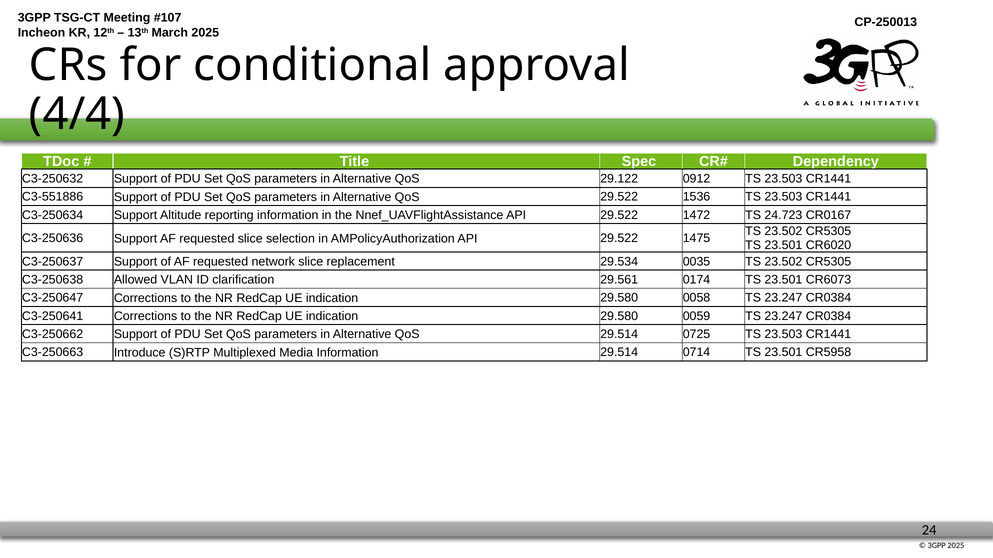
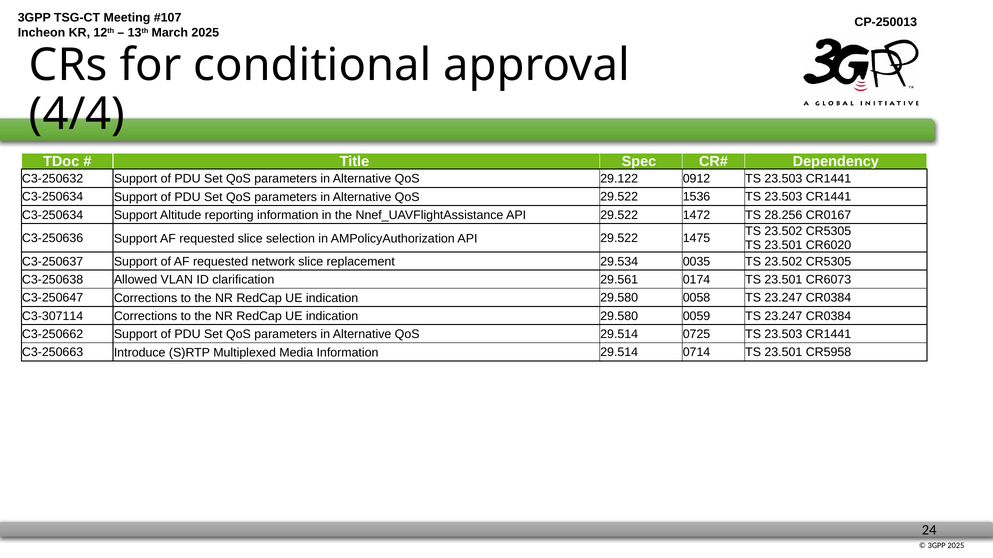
C3-551886 at (53, 197): C3-551886 -> C3-250634
24.723: 24.723 -> 28.256
C3-250641: C3-250641 -> C3-307114
